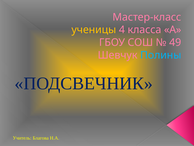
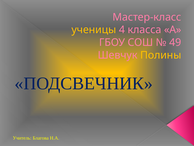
Полины colour: light blue -> yellow
